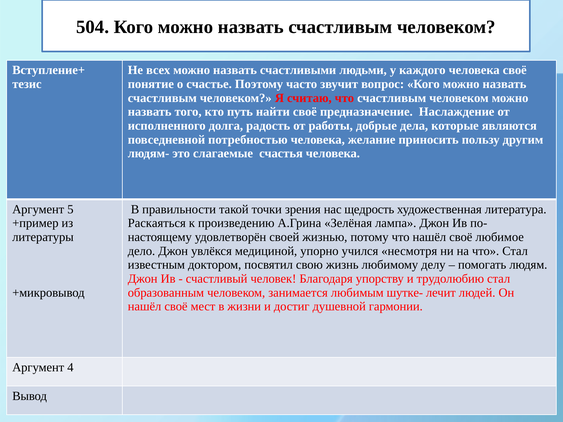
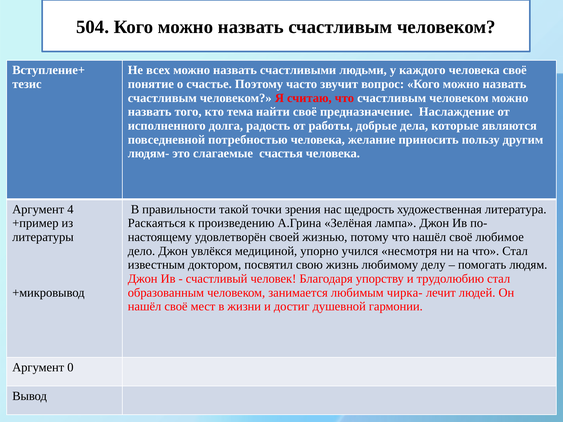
путь: путь -> тема
5: 5 -> 4
шутке-: шутке- -> чирка-
4: 4 -> 0
